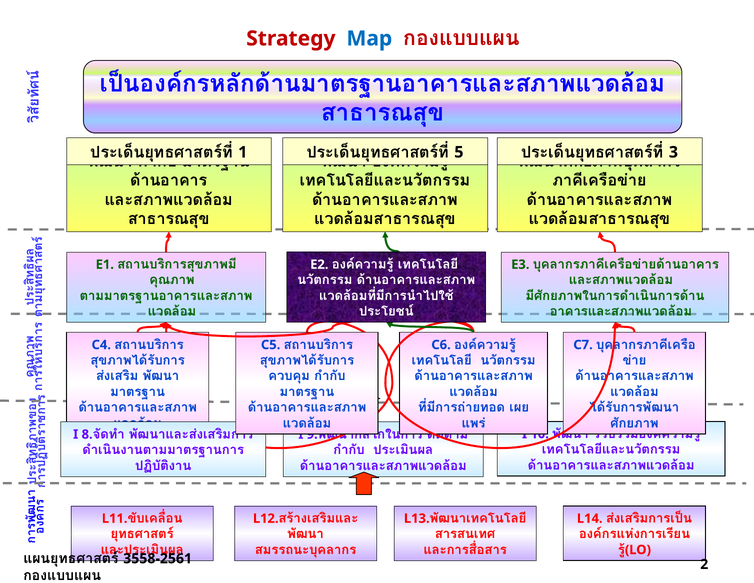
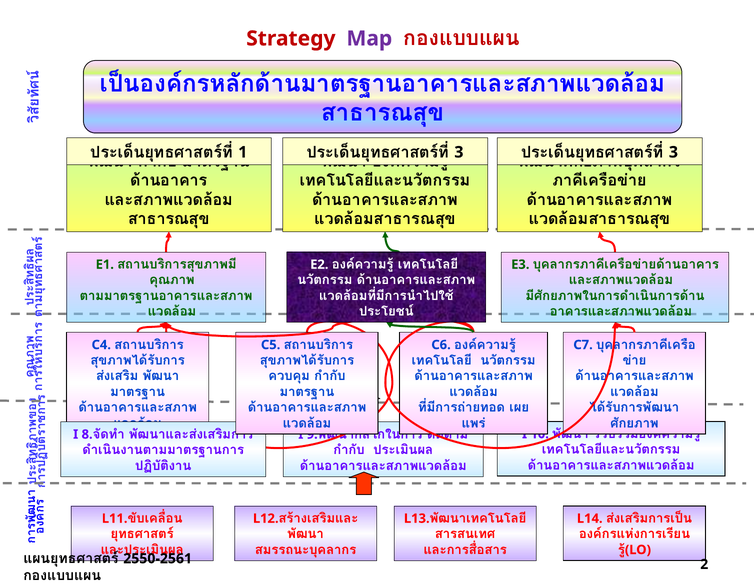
Map colour: blue -> purple
5 at (459, 152): 5 -> 3
3558-2561: 3558-2561 -> 2550-2561
